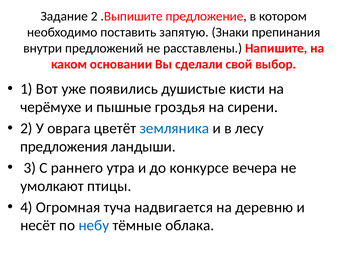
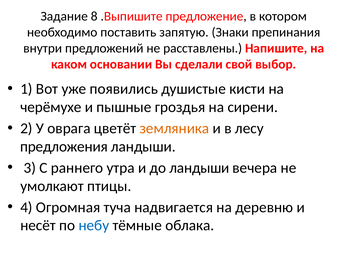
Задание 2: 2 -> 8
земляника colour: blue -> orange
до конкурсе: конкурсе -> ландыши
